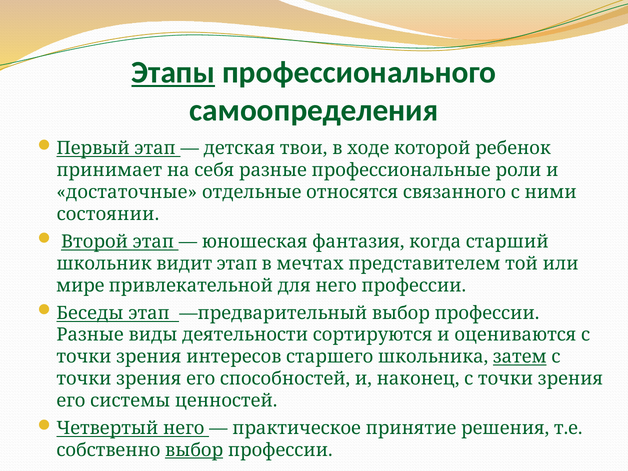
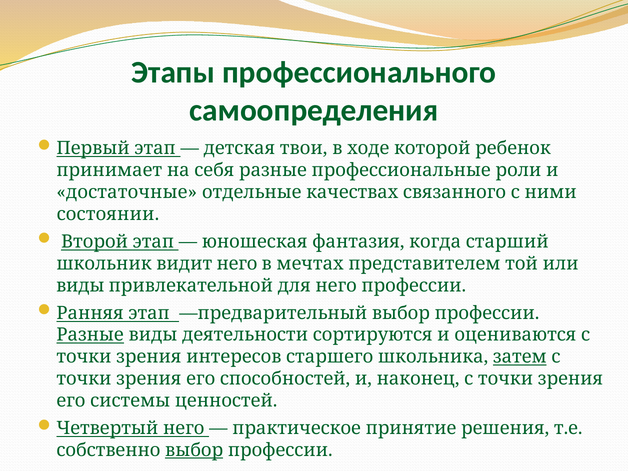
Этапы underline: present -> none
относятся: относятся -> качествах
видит этап: этап -> него
мире at (80, 286): мире -> виды
Беседы: Беседы -> Ранняя
Разные at (90, 335) underline: none -> present
